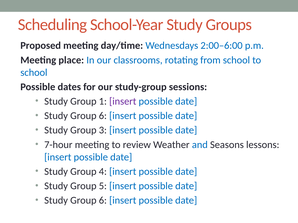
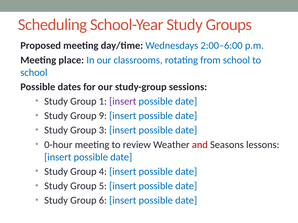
6 at (103, 116): 6 -> 9
7-hour: 7-hour -> 0-hour
and colour: blue -> red
